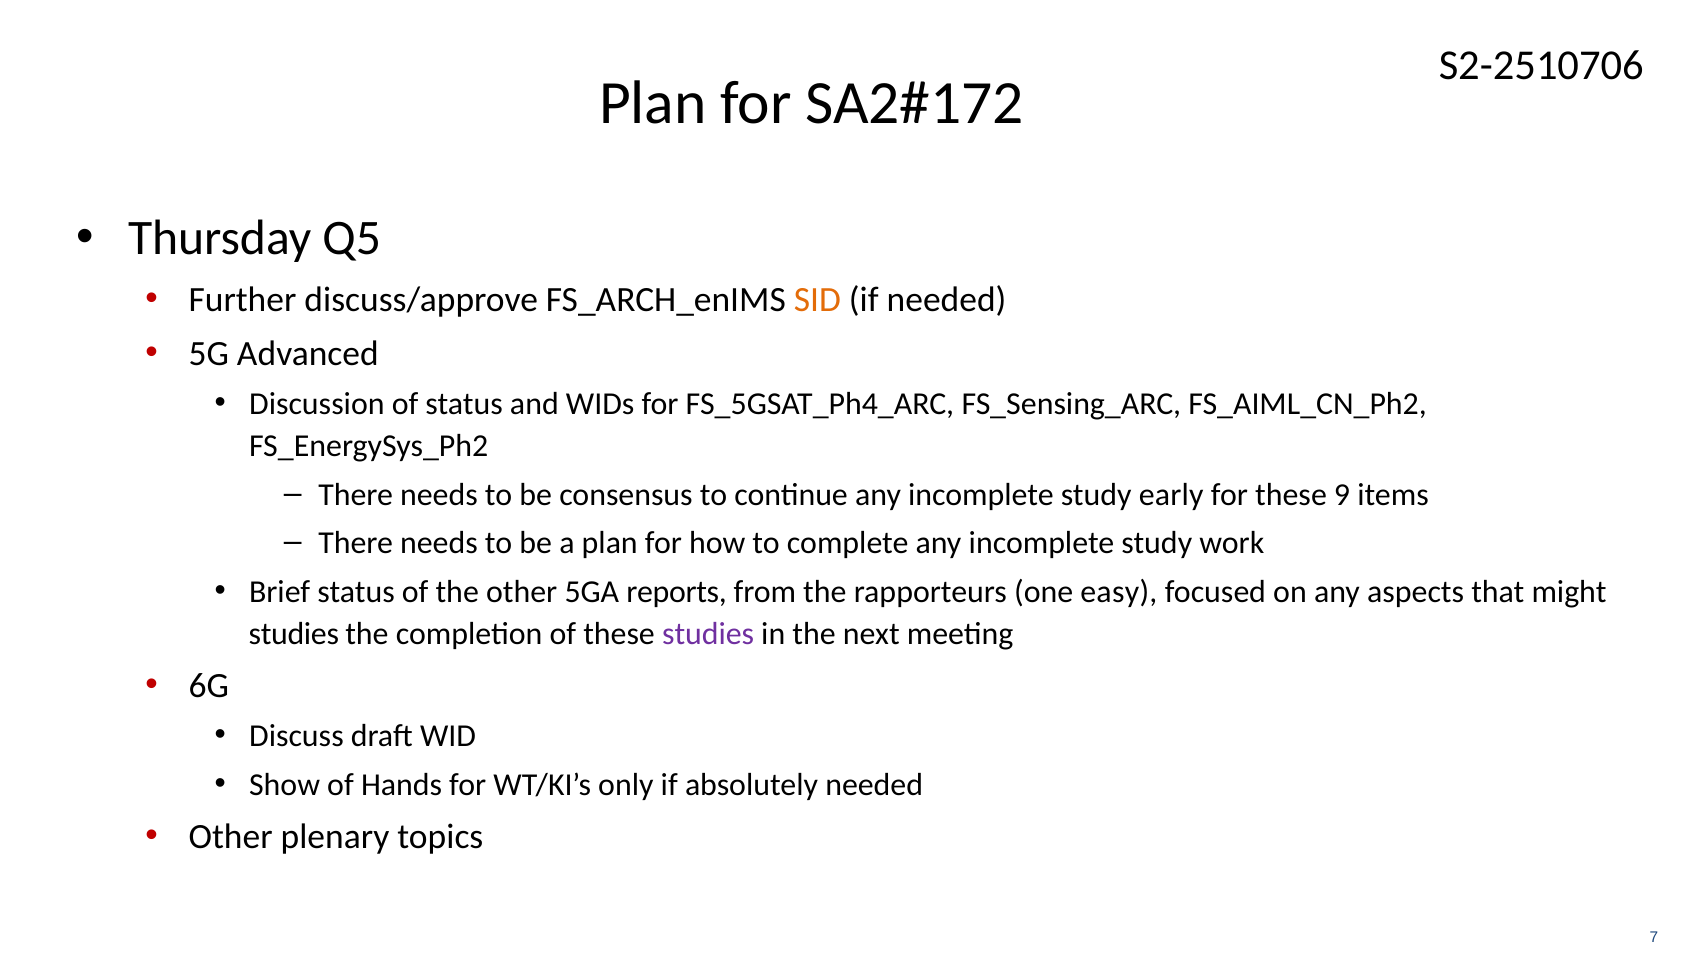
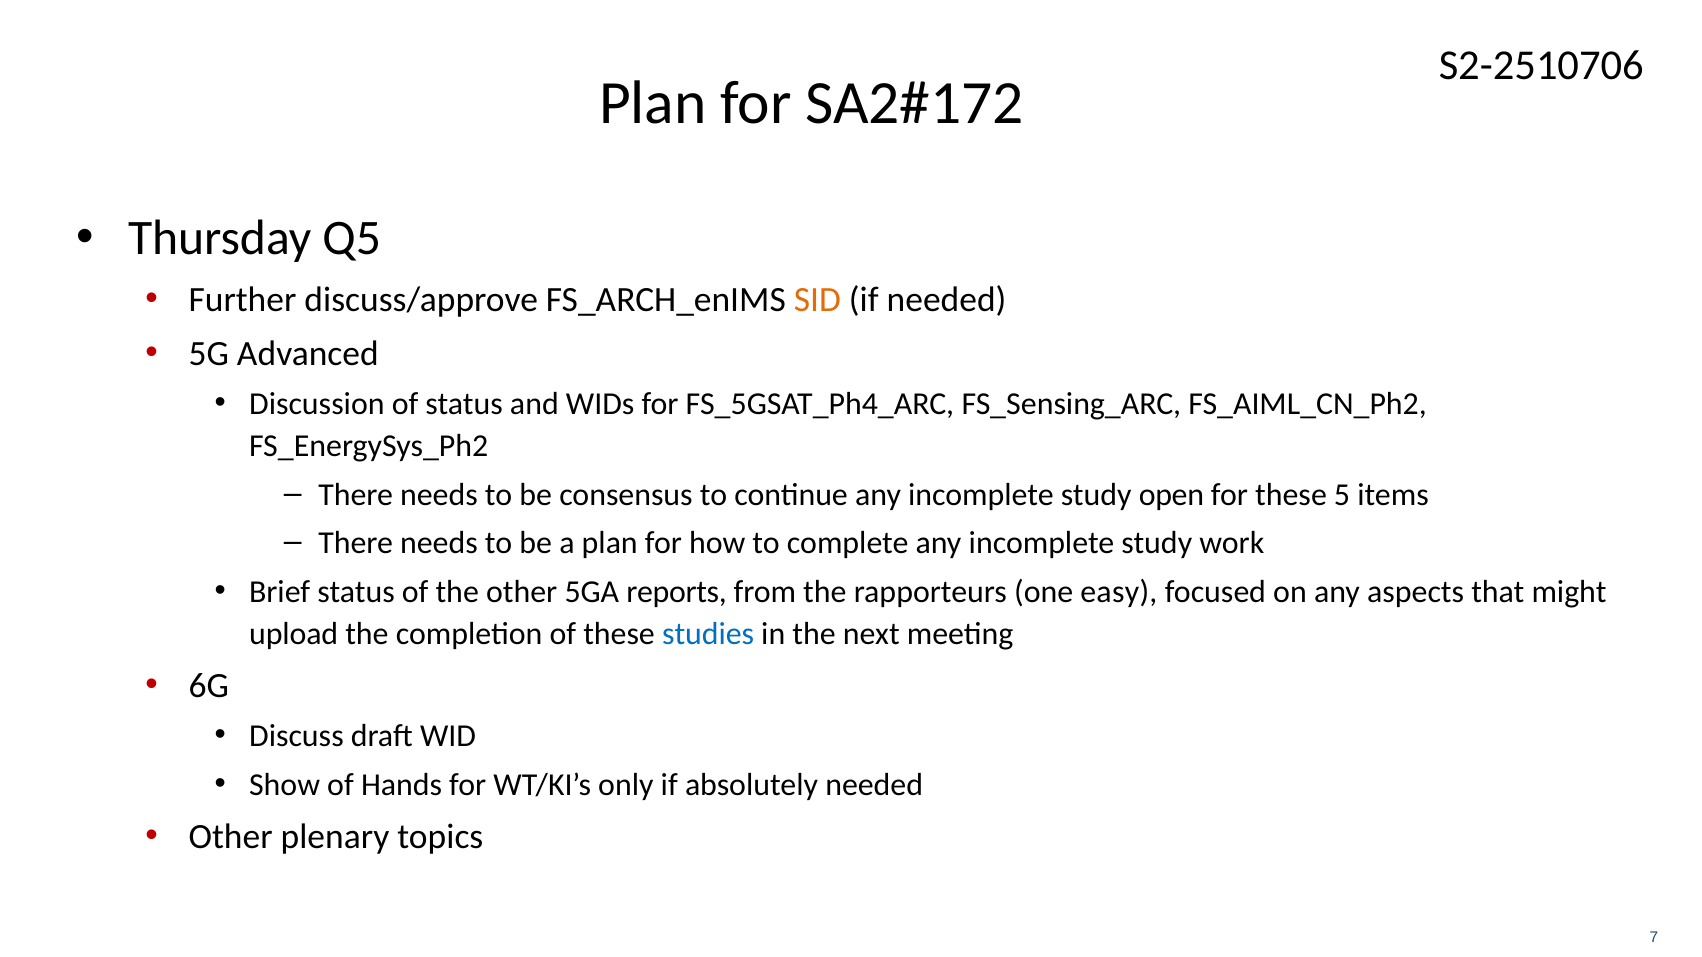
early: early -> open
9: 9 -> 5
studies at (294, 634): studies -> upload
studies at (708, 634) colour: purple -> blue
